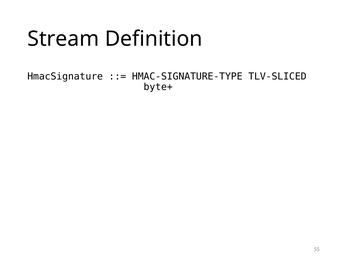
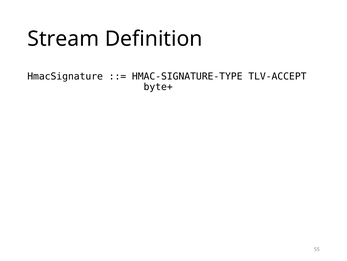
TLV-SLICED: TLV-SLICED -> TLV-ACCEPT
